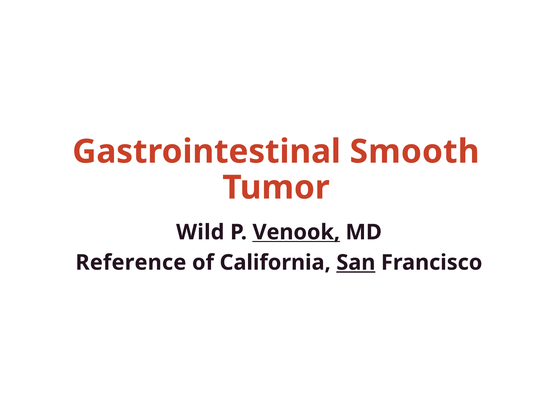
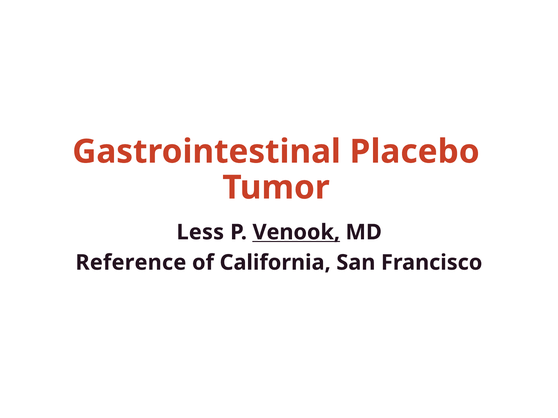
Smooth: Smooth -> Placebo
Wild: Wild -> Less
San underline: present -> none
